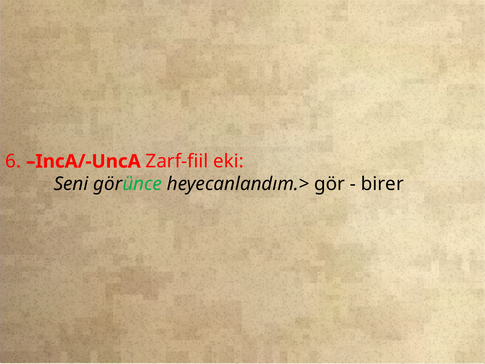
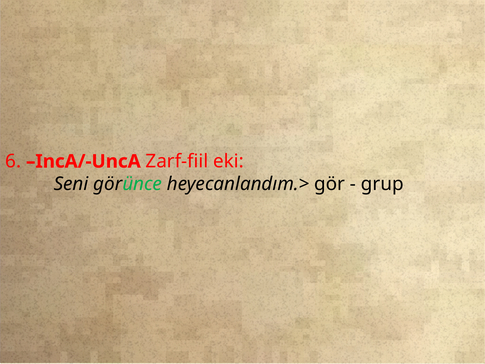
birer: birer -> grup
